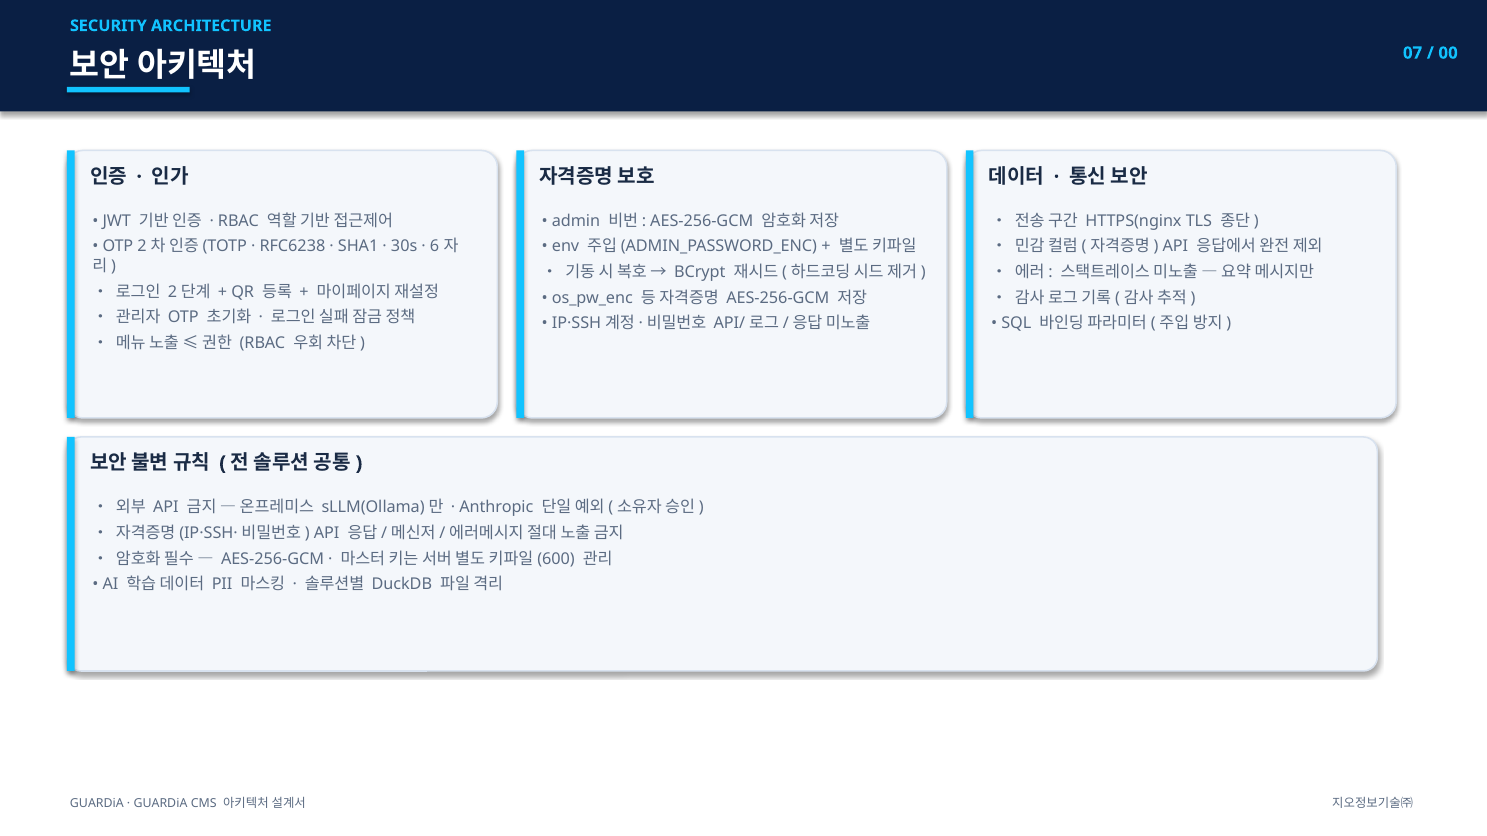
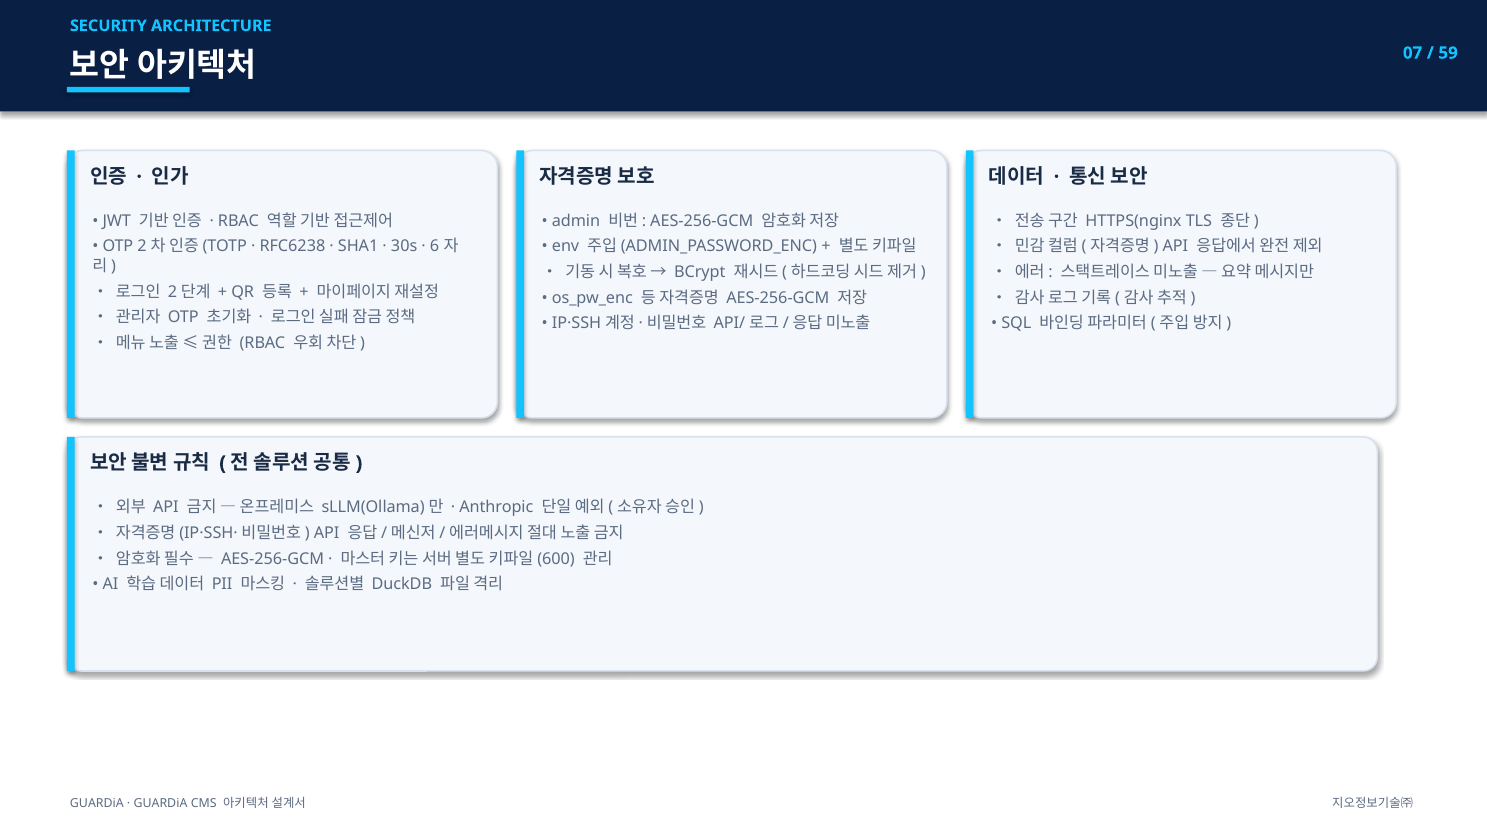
00: 00 -> 59
